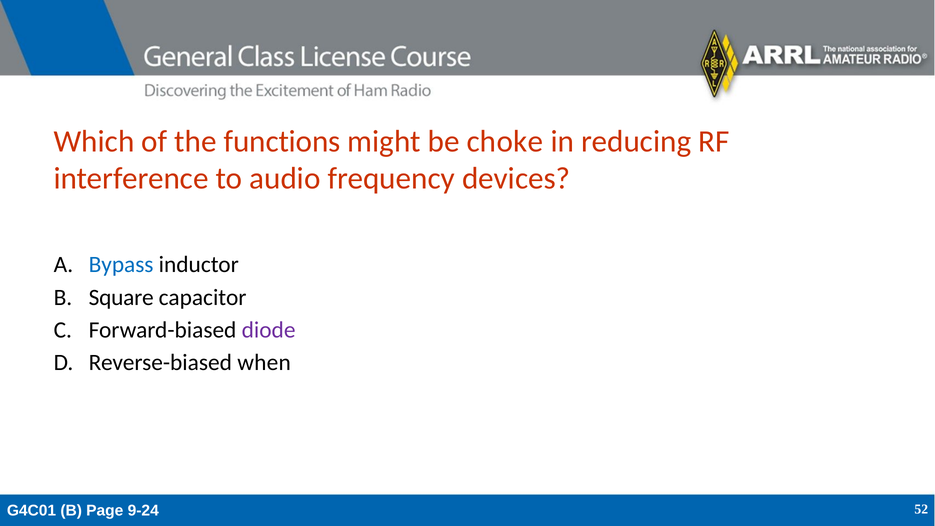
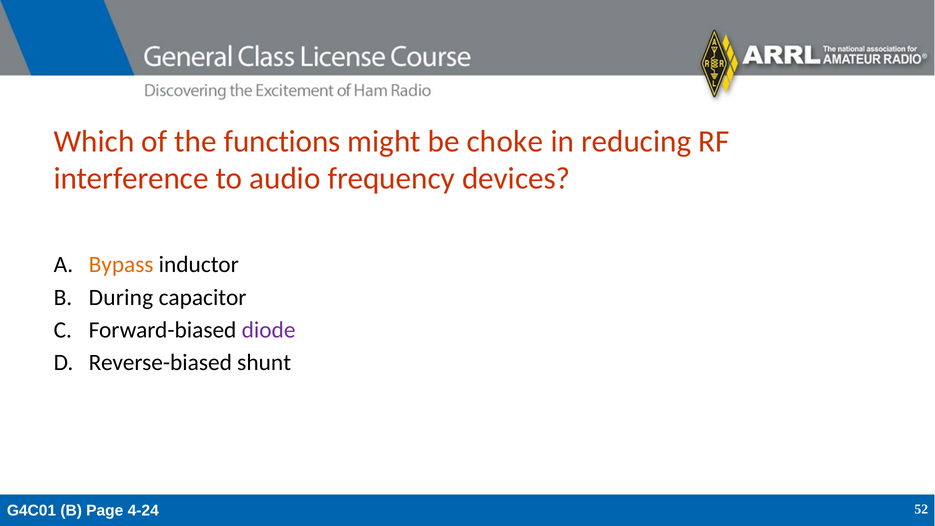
Bypass colour: blue -> orange
Square: Square -> During
when: when -> shunt
9-24: 9-24 -> 4-24
